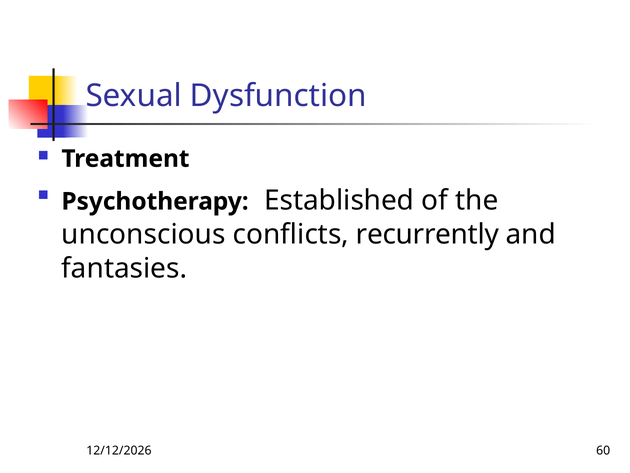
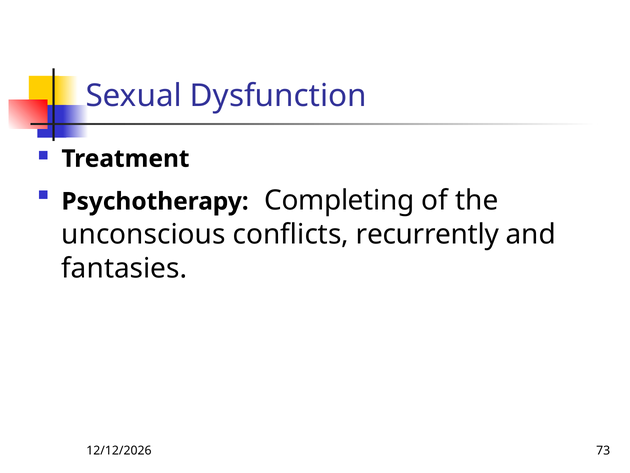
Established: Established -> Completing
60: 60 -> 73
